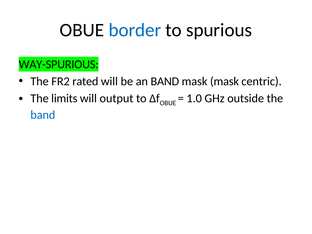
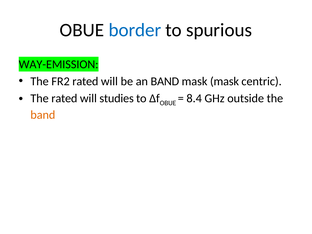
WAY-SPURIOUS: WAY-SPURIOUS -> WAY-EMISSION
The limits: limits -> rated
output: output -> studies
1.0: 1.0 -> 8.4
band at (43, 115) colour: blue -> orange
